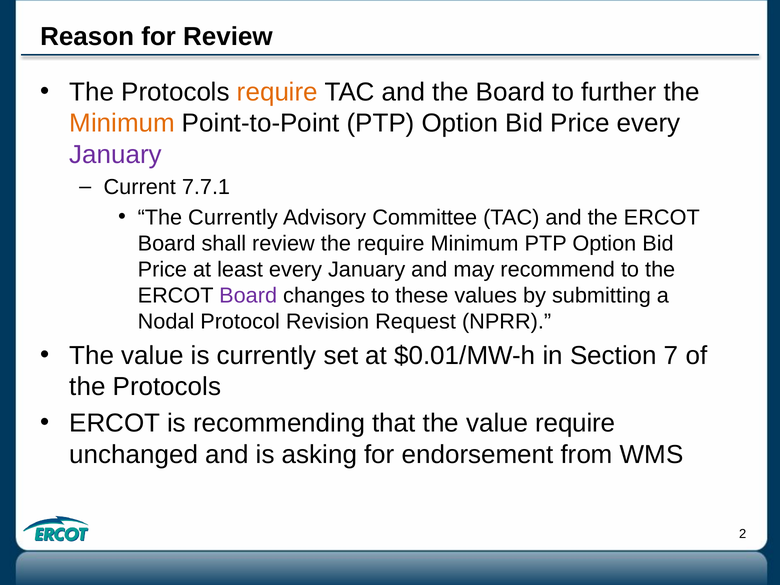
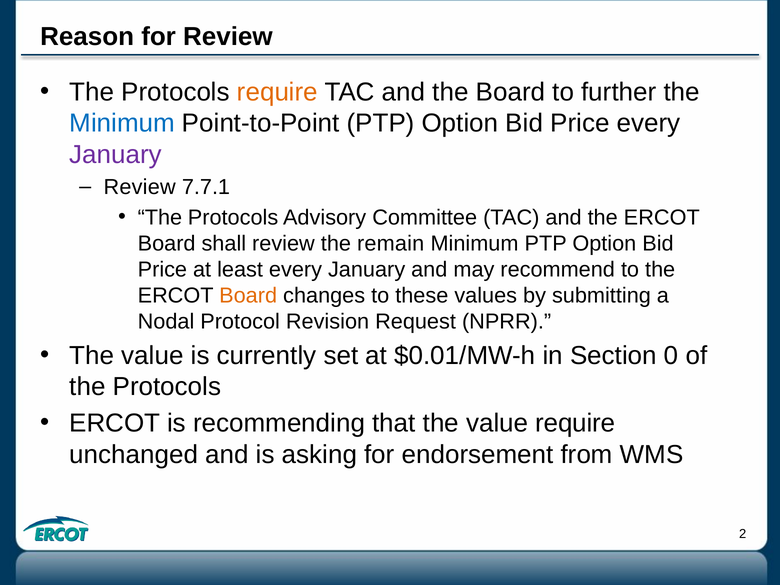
Minimum at (122, 123) colour: orange -> blue
Current at (140, 187): Current -> Review
Currently at (233, 217): Currently -> Protocols
the require: require -> remain
Board at (248, 296) colour: purple -> orange
7: 7 -> 0
